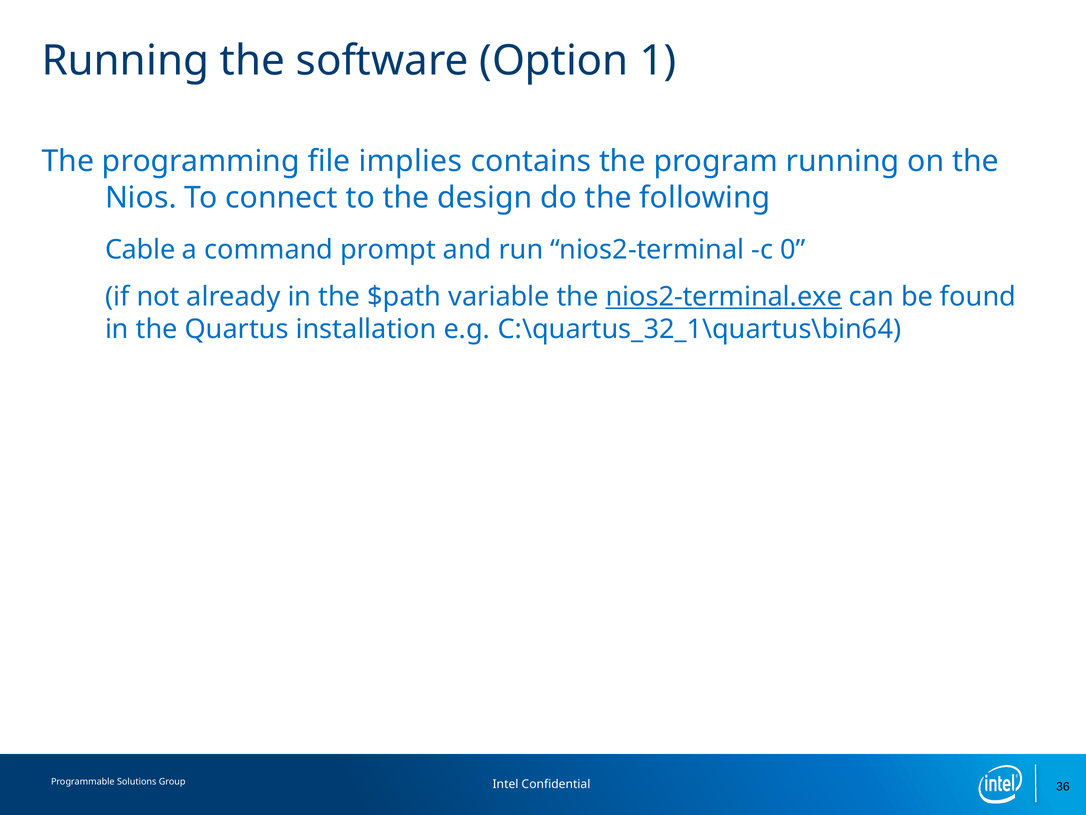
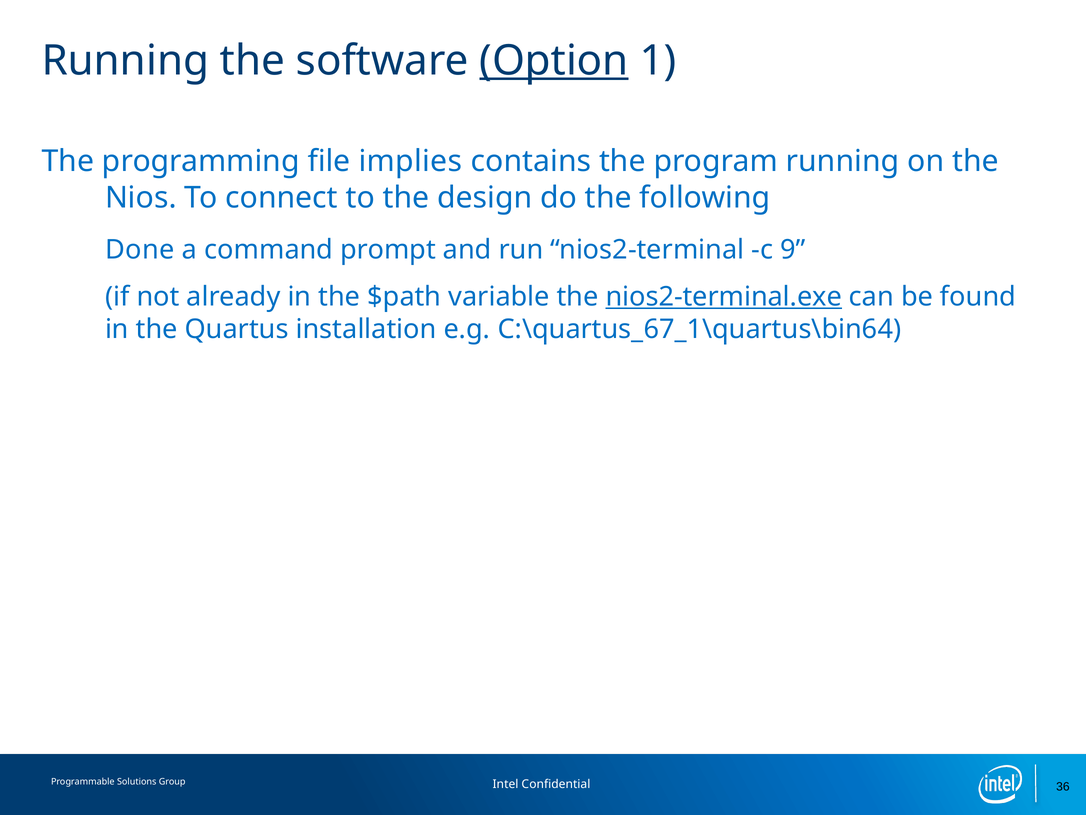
Option underline: none -> present
Cable: Cable -> Done
0: 0 -> 9
C:\quartus_32_1\quartus\bin64: C:\quartus_32_1\quartus\bin64 -> C:\quartus_67_1\quartus\bin64
